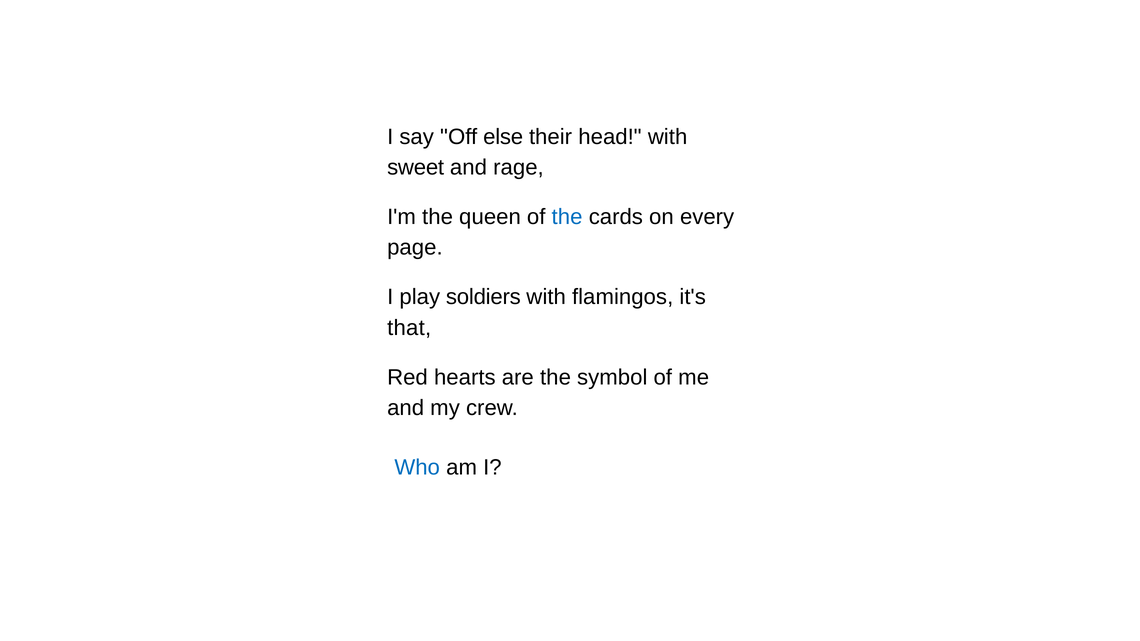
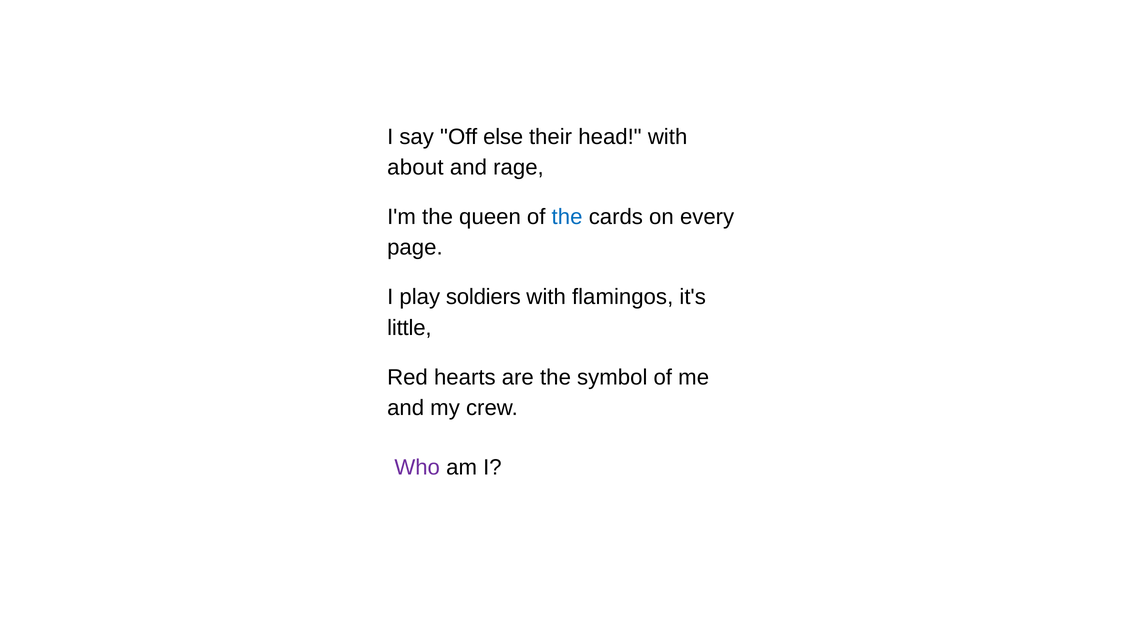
sweet: sweet -> about
that: that -> little
Who colour: blue -> purple
